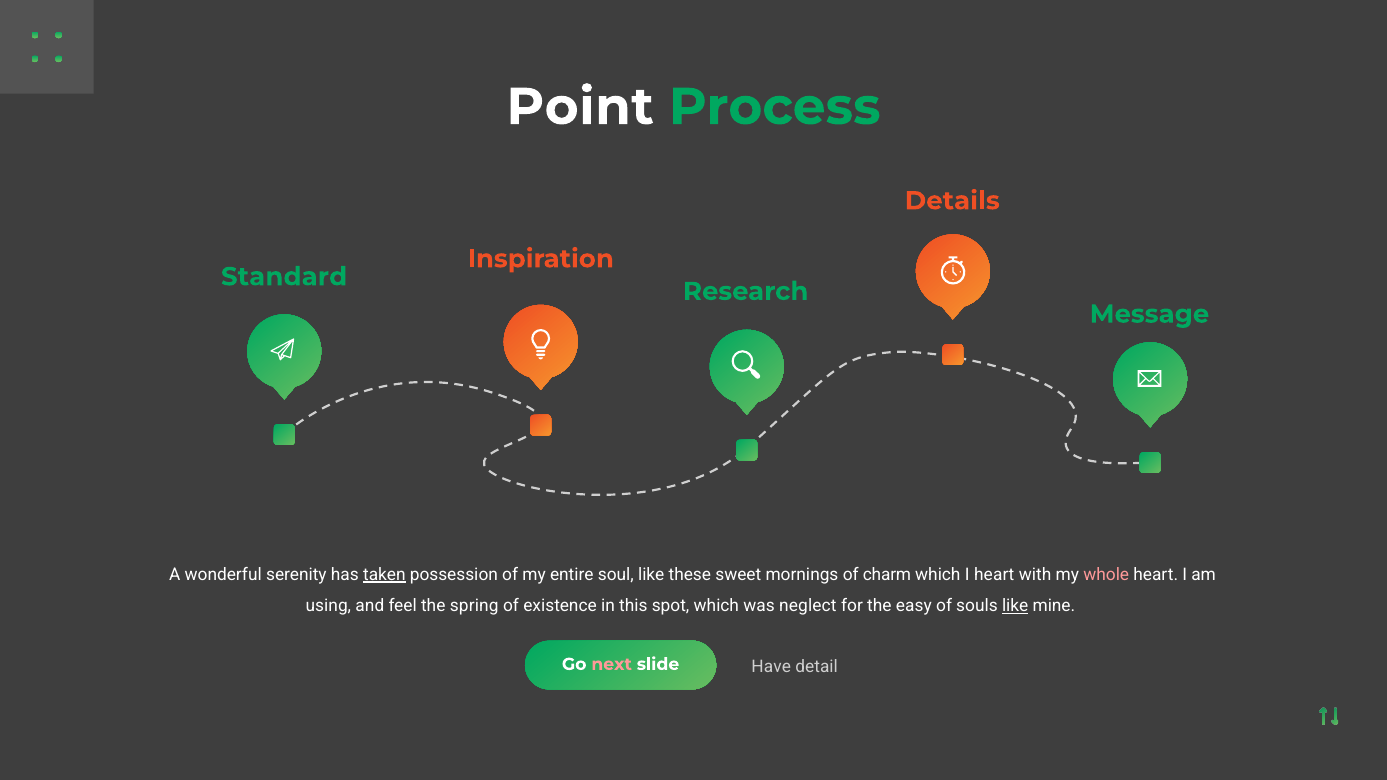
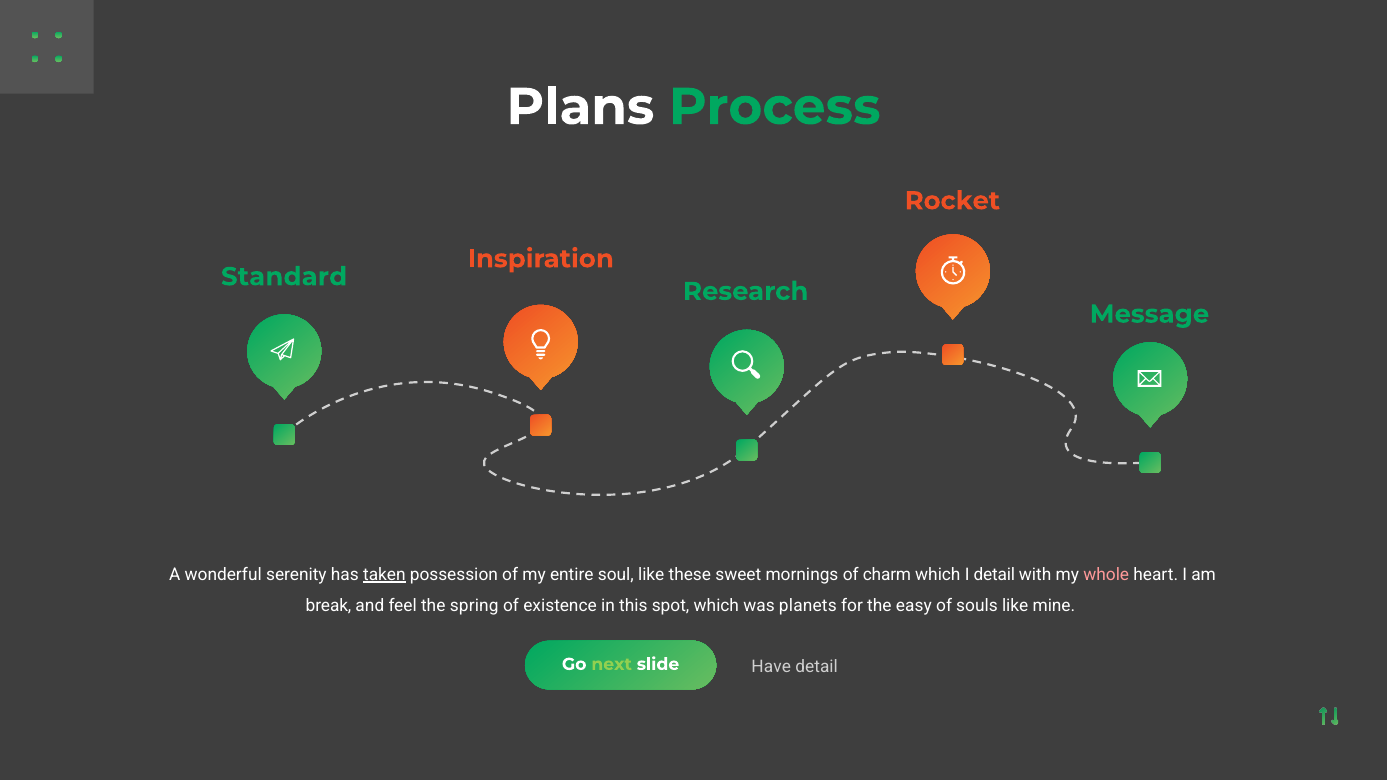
Point: Point -> Plans
Details: Details -> Rocket
I heart: heart -> detail
using: using -> break
neglect: neglect -> planets
like at (1015, 606) underline: present -> none
next colour: pink -> light green
